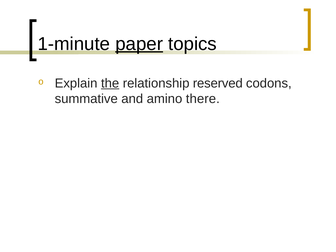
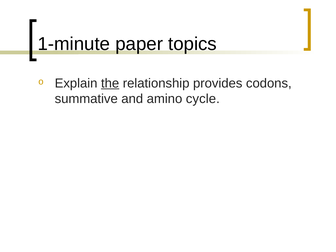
paper underline: present -> none
reserved: reserved -> provides
there: there -> cycle
